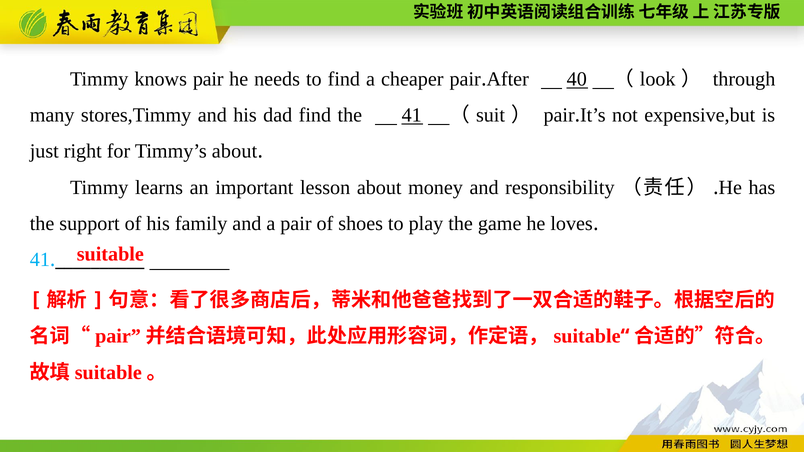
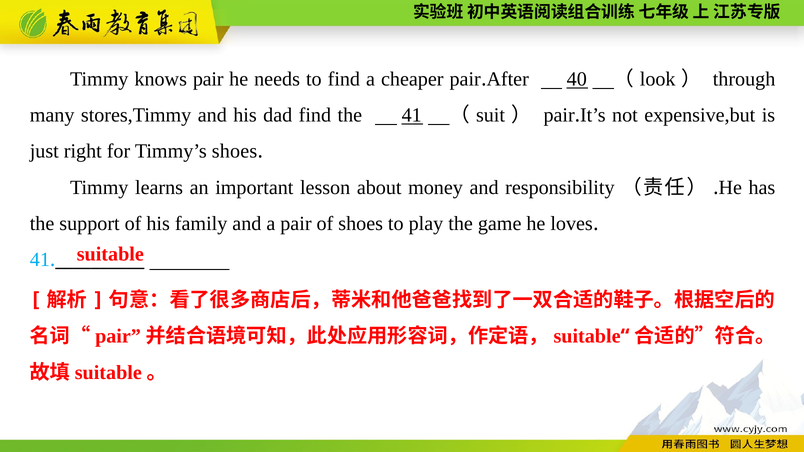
Timmy’s about: about -> shoes
